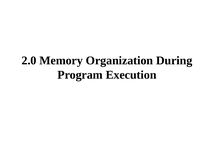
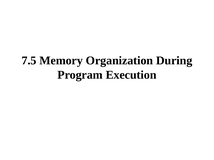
2.0: 2.0 -> 7.5
